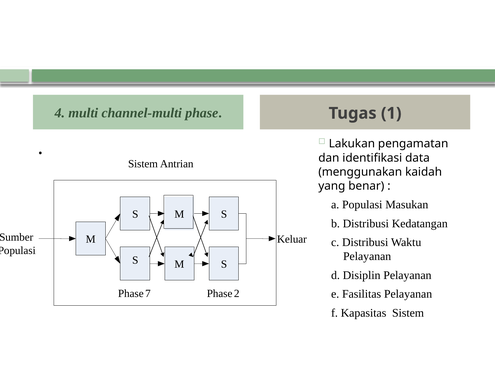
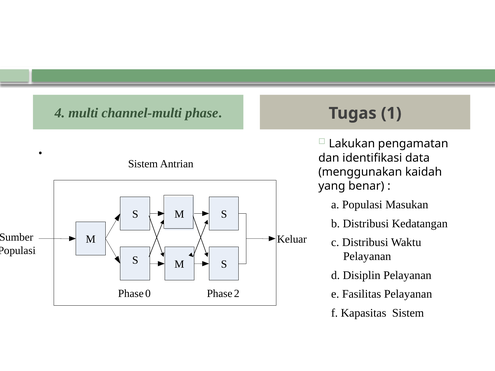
7: 7 -> 0
